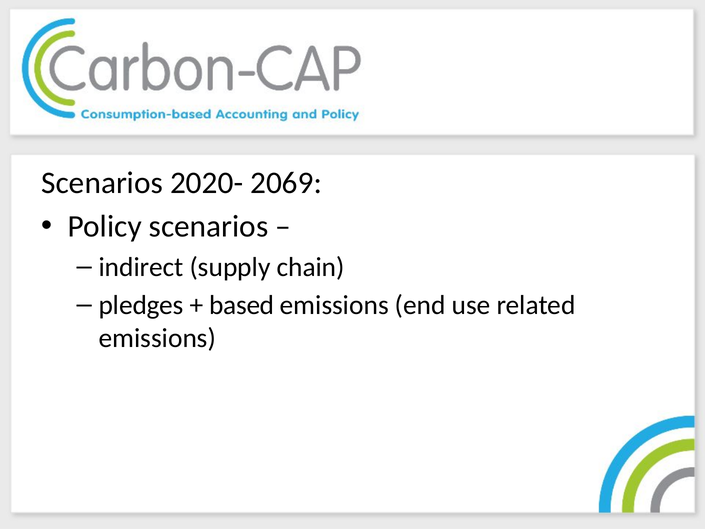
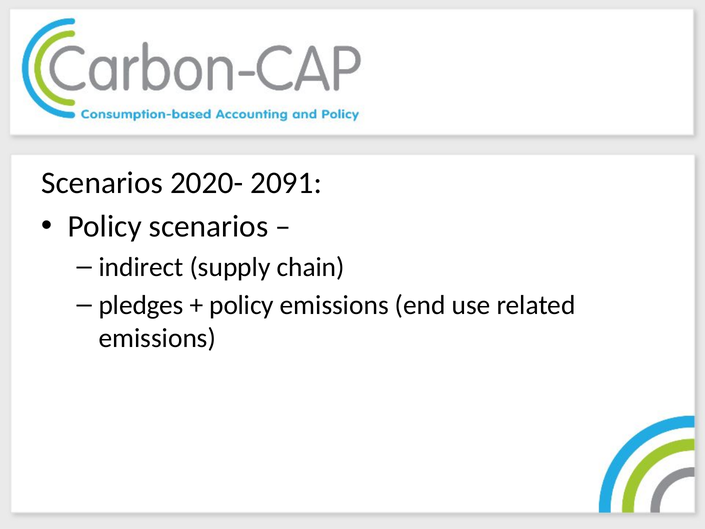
2069: 2069 -> 2091
based at (242, 305): based -> policy
